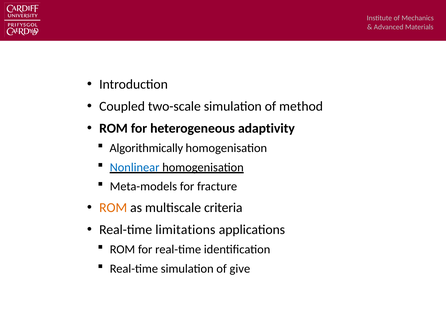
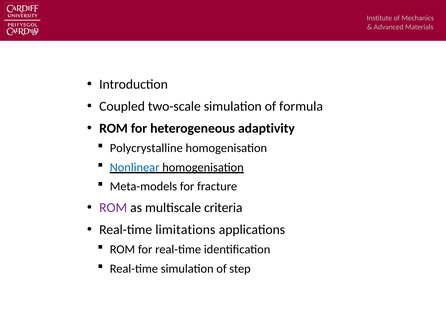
method: method -> formula
Algorithmically: Algorithmically -> Polycrystalline
ROM at (113, 208) colour: orange -> purple
give: give -> step
